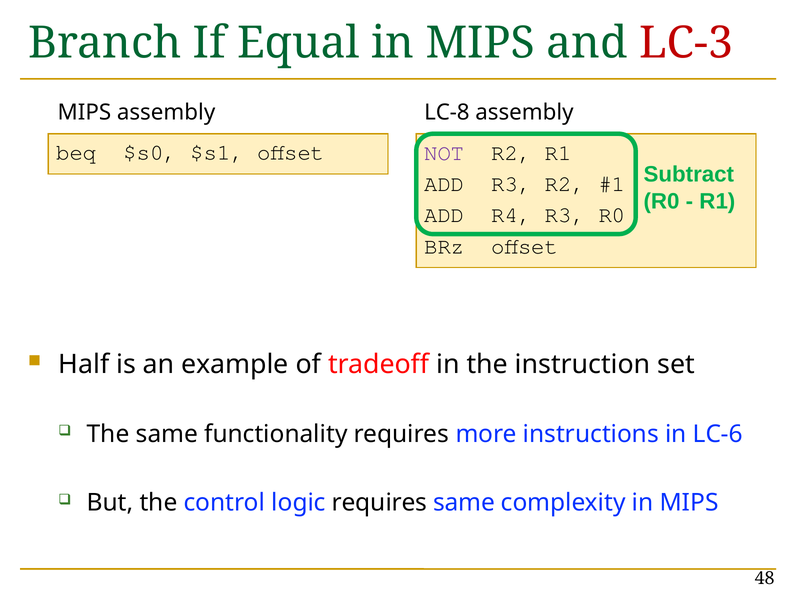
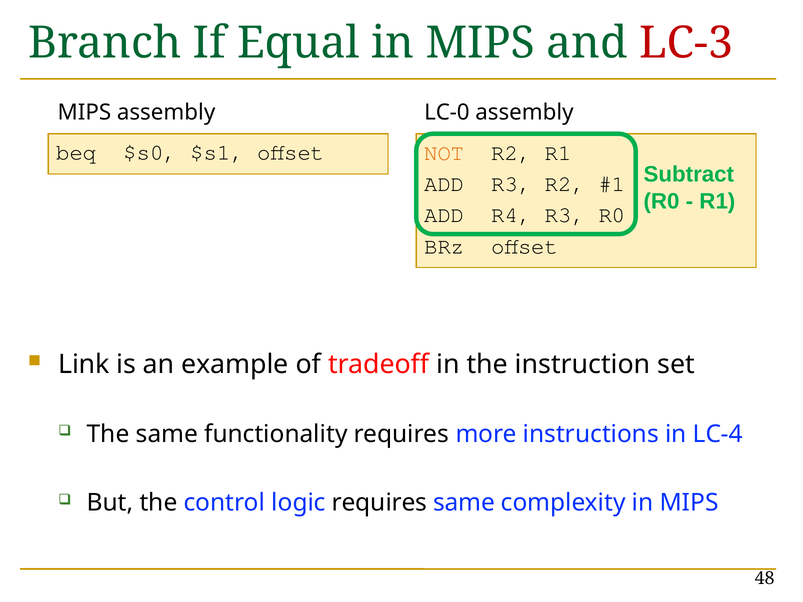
LC-8: LC-8 -> LC-0
NOT colour: purple -> orange
Half: Half -> Link
LC-6: LC-6 -> LC-4
